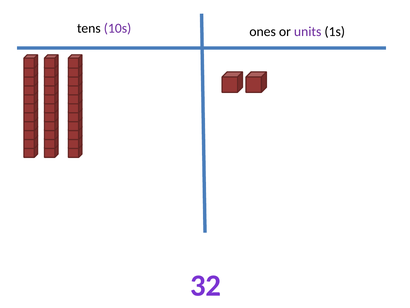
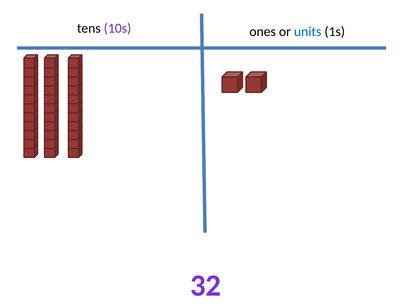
units colour: purple -> blue
